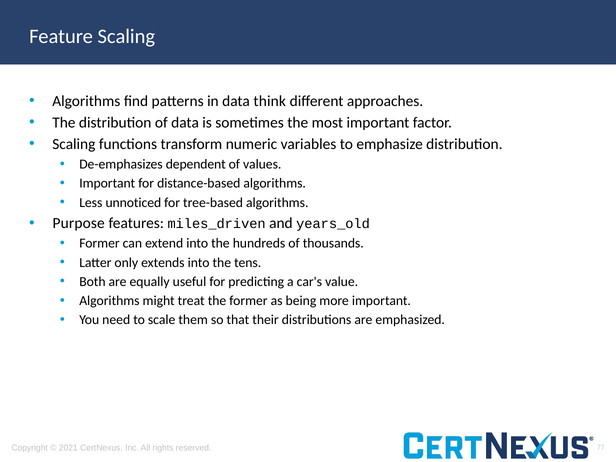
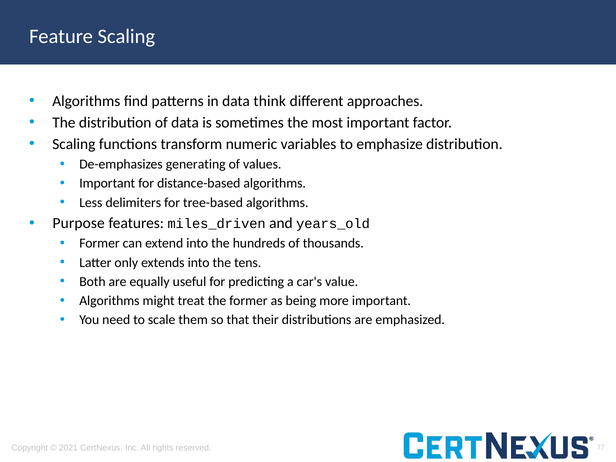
dependent: dependent -> generating
unnoticed: unnoticed -> delimiters
